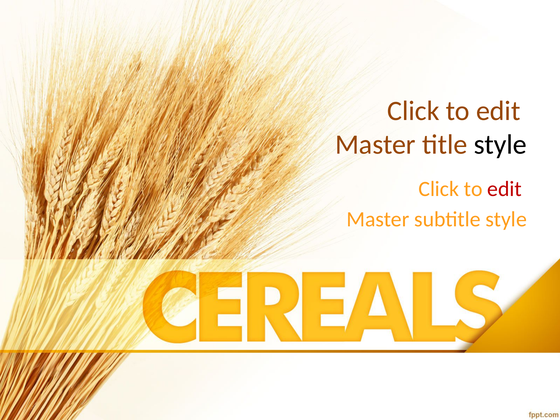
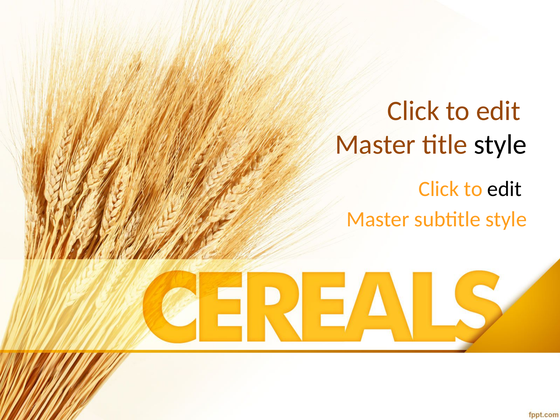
edit at (505, 189) colour: red -> black
